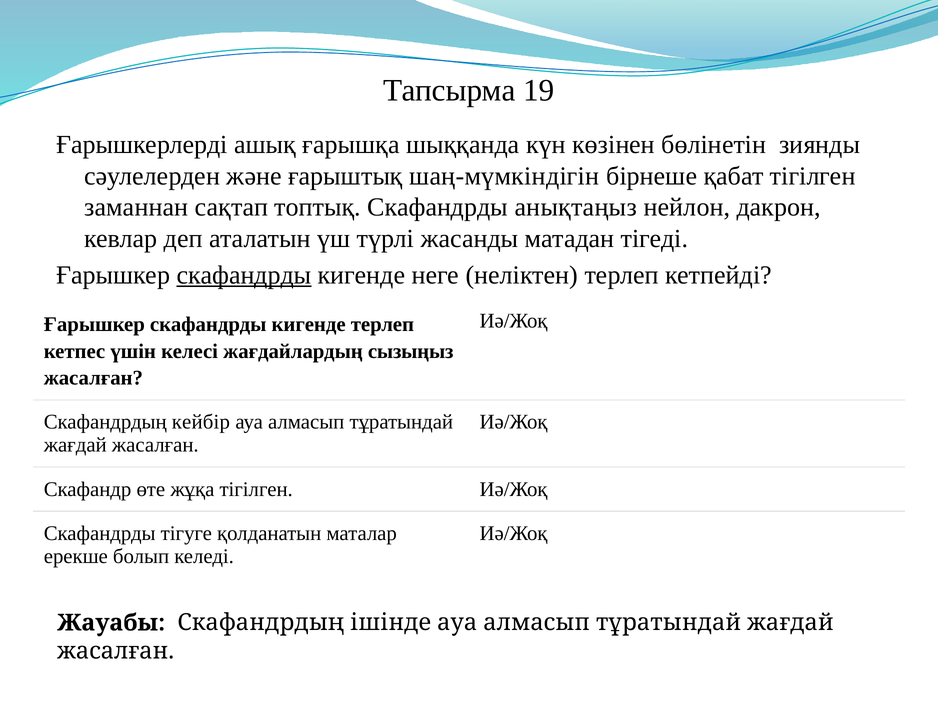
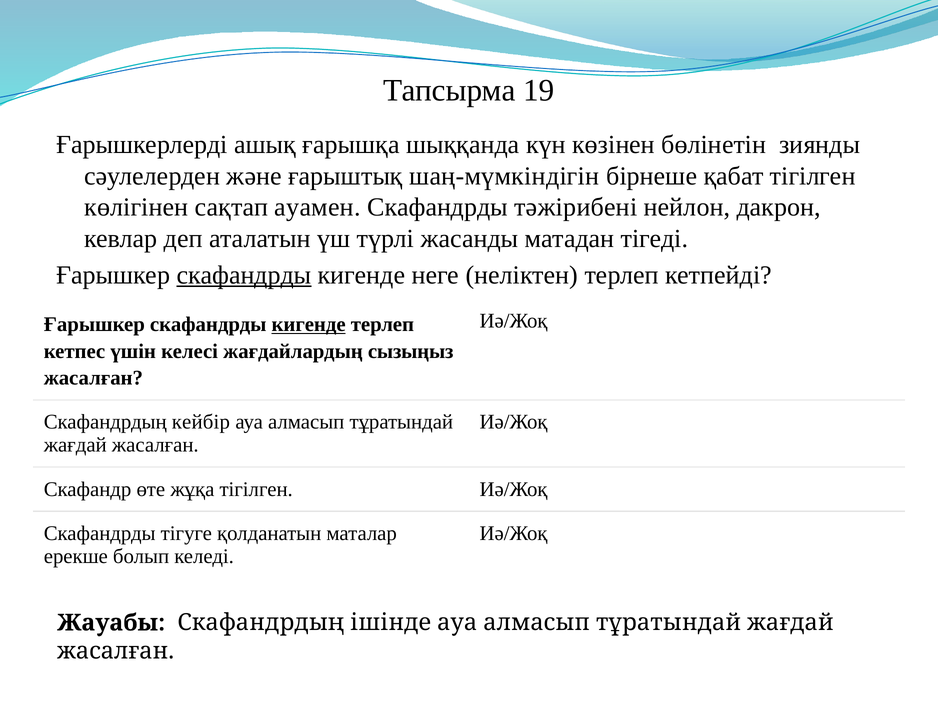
заманнан: заманнан -> көлігінен
топтық: топтық -> ауамен
анықтаңыз: анықтаңыз -> тәжірибені
кигенде at (309, 325) underline: none -> present
